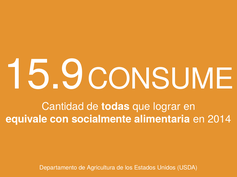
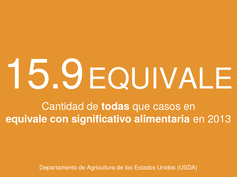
15.9 CONSUME: CONSUME -> EQUIVALE
lograr: lograr -> casos
socialmente: socialmente -> significativo
2014: 2014 -> 2013
